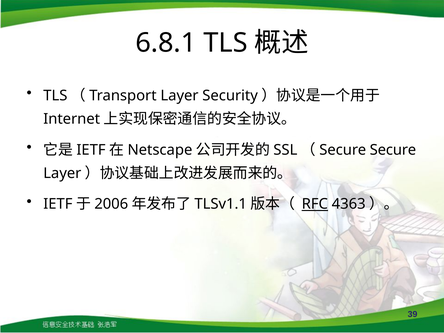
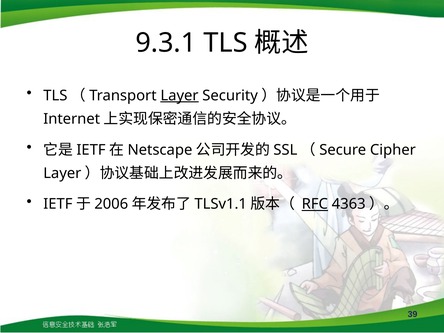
6.8.1: 6.8.1 -> 9.3.1
Layer at (179, 96) underline: none -> present
Secure at (393, 150): Secure -> Cipher
